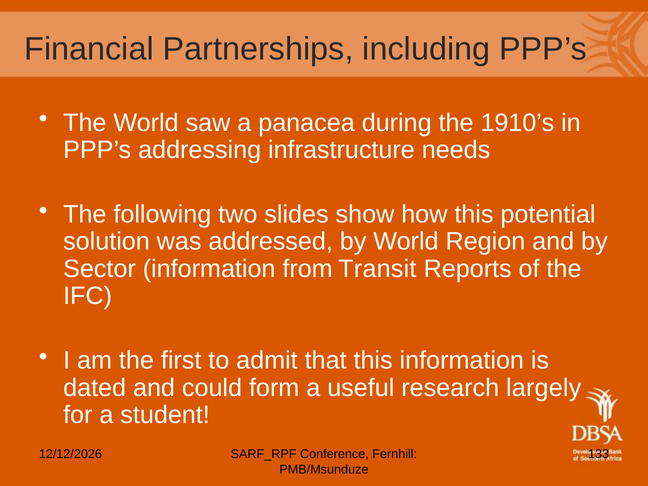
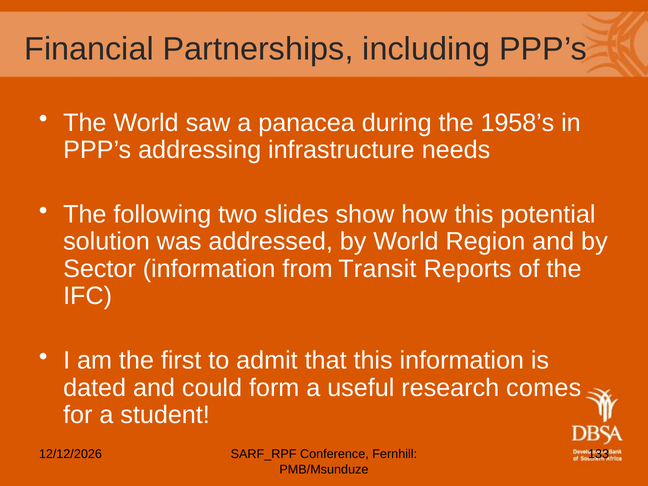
1910’s: 1910’s -> 1958’s
largely: largely -> comes
